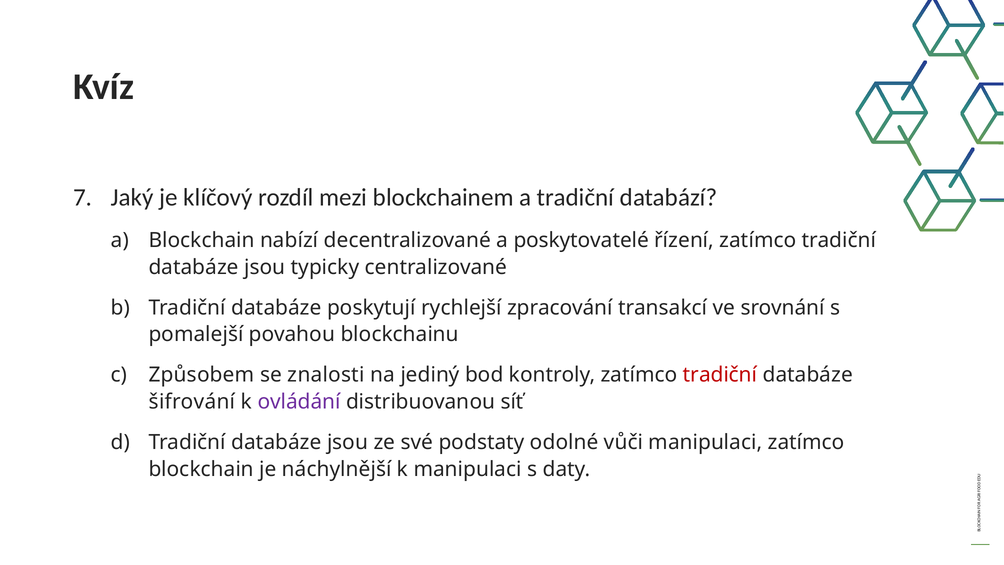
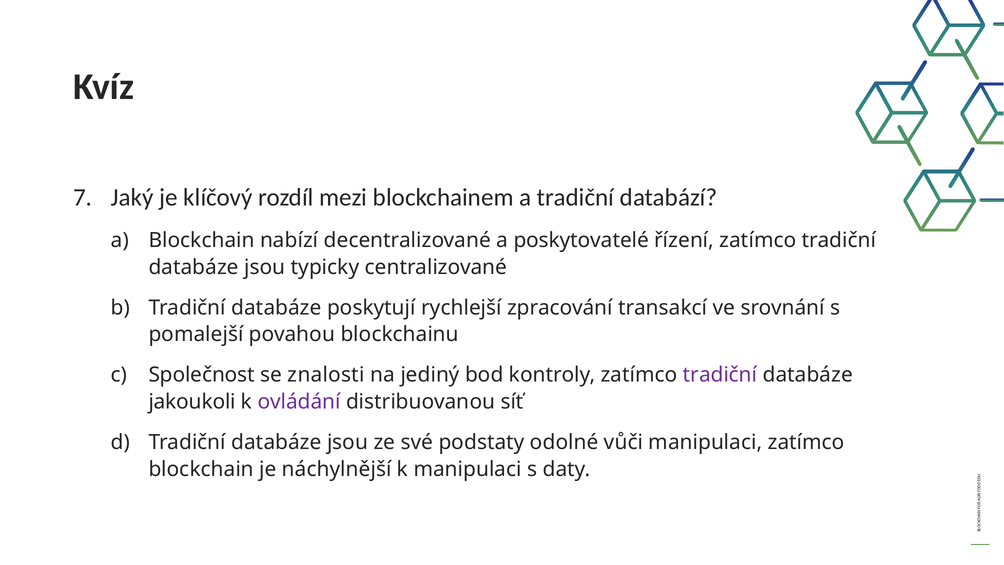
Způsobem: Způsobem -> Společnost
tradiční at (720, 375) colour: red -> purple
šifrování: šifrování -> jakoukoli
